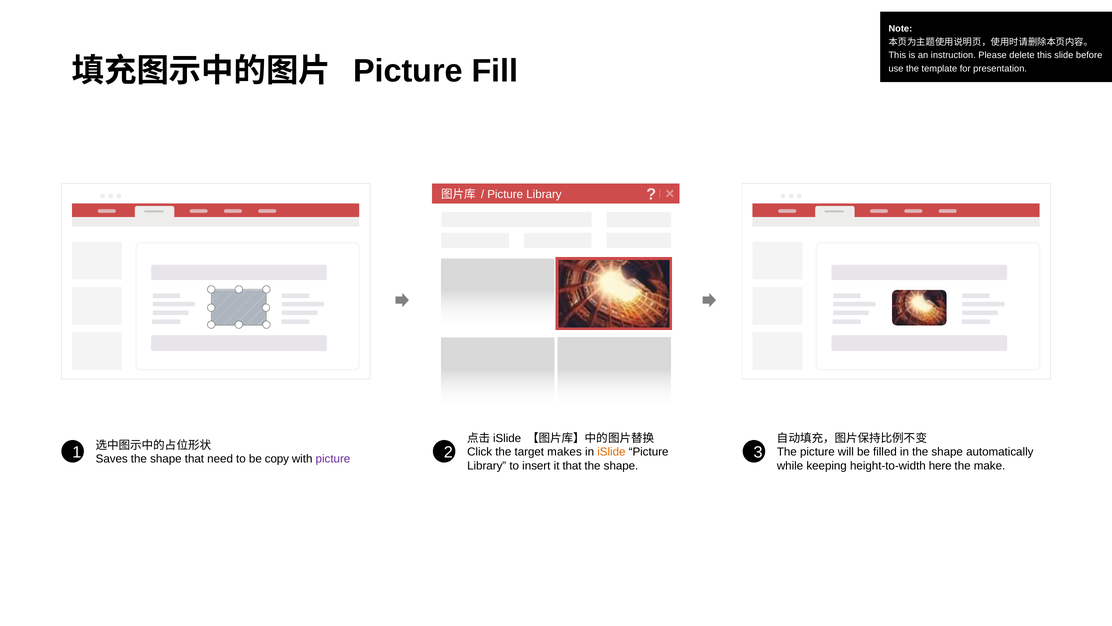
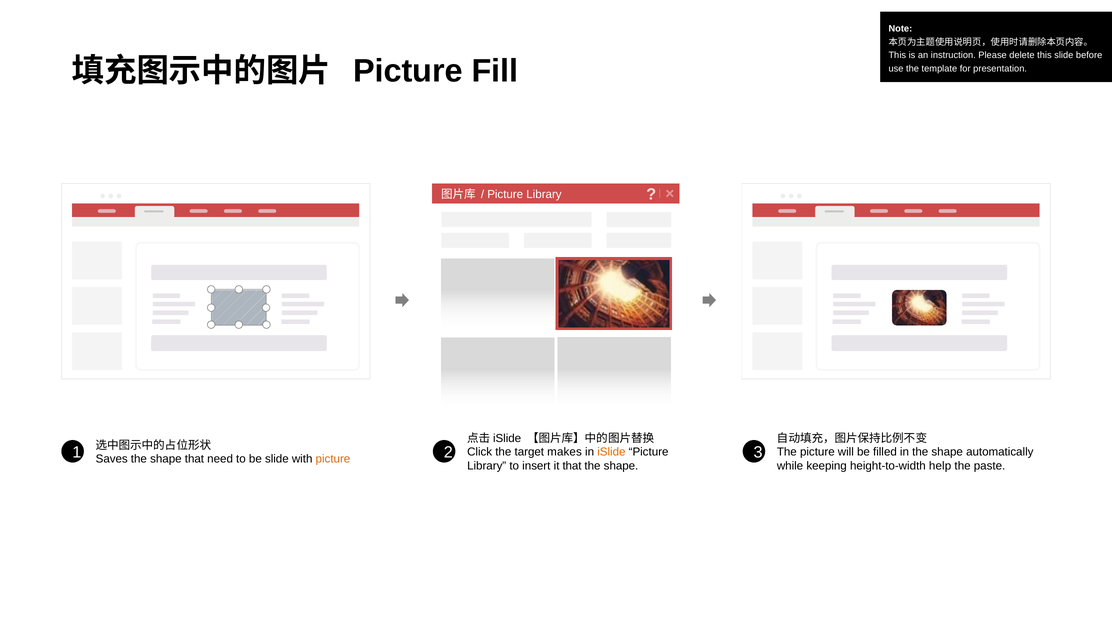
be copy: copy -> slide
picture at (333, 459) colour: purple -> orange
here: here -> help
make: make -> paste
